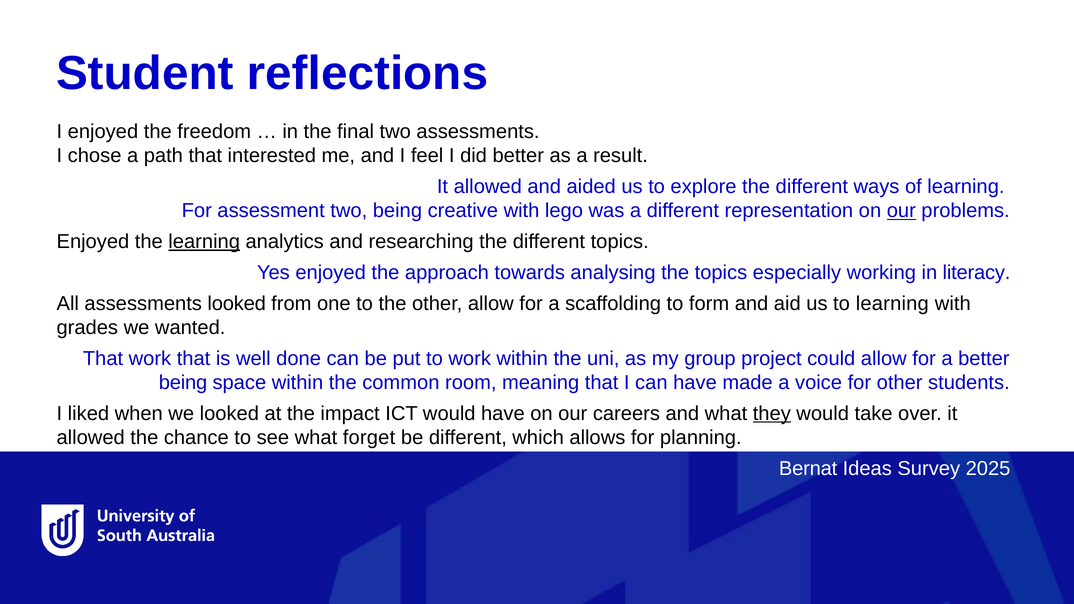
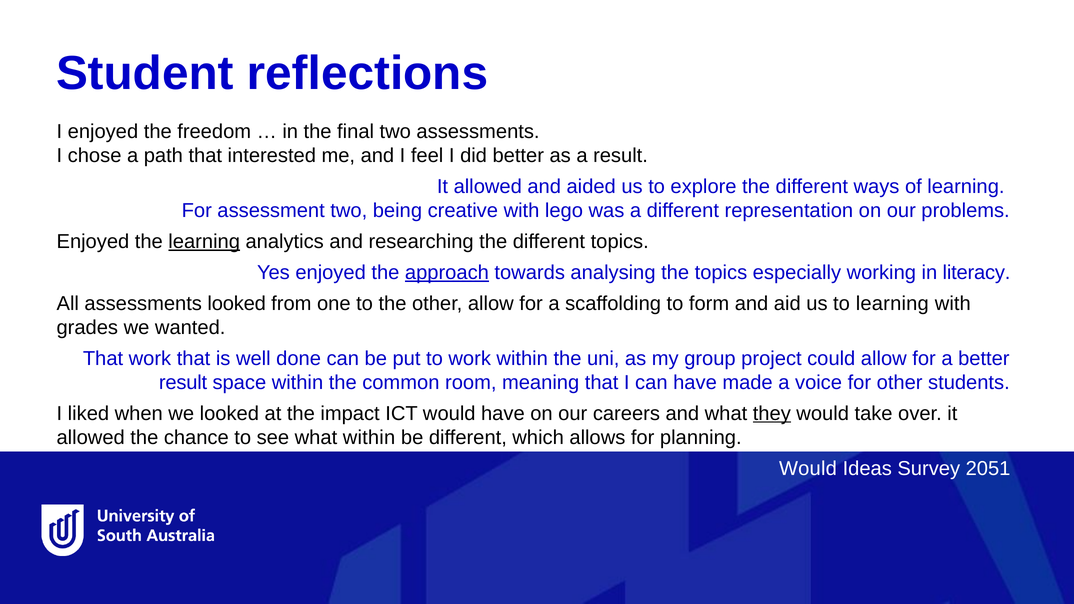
our at (901, 211) underline: present -> none
approach underline: none -> present
being at (183, 383): being -> result
what forget: forget -> within
Bernat at (808, 469): Bernat -> Would
2025: 2025 -> 2051
